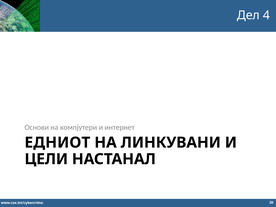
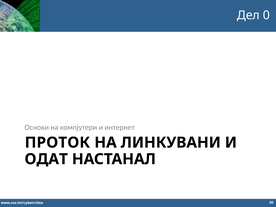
4: 4 -> 0
ЕДНИОТ: ЕДНИОТ -> ПРОТОК
ЦЕЛИ: ЦЕЛИ -> ОДАТ
